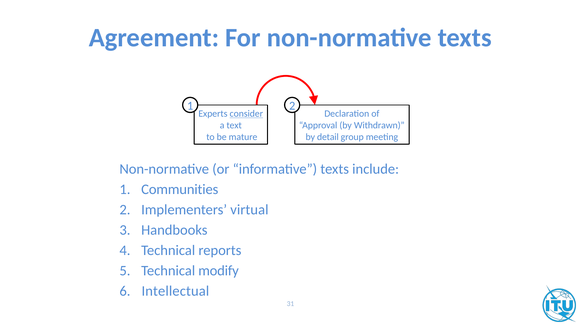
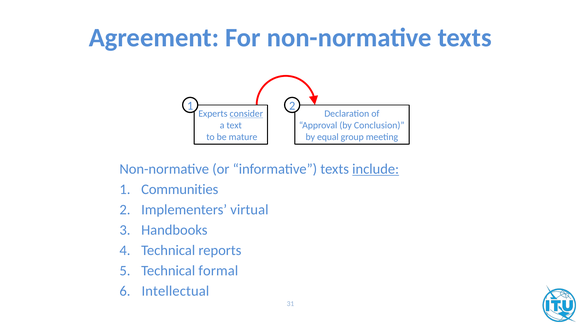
Withdrawn: Withdrawn -> Conclusion
detail: detail -> equal
include underline: none -> present
modify: modify -> formal
